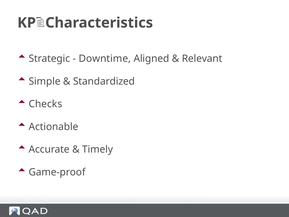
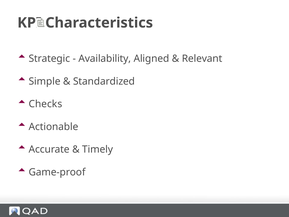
Downtime: Downtime -> Availability
